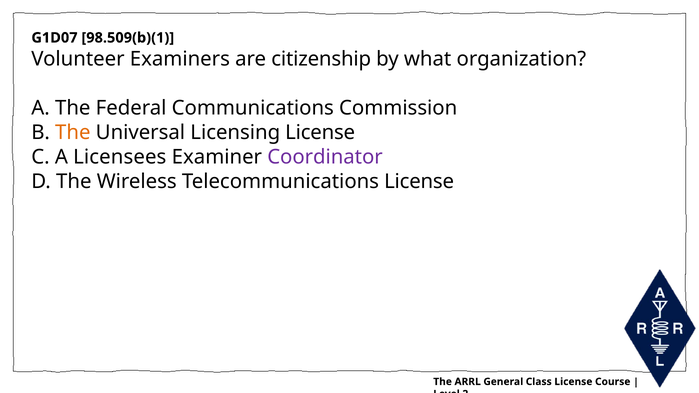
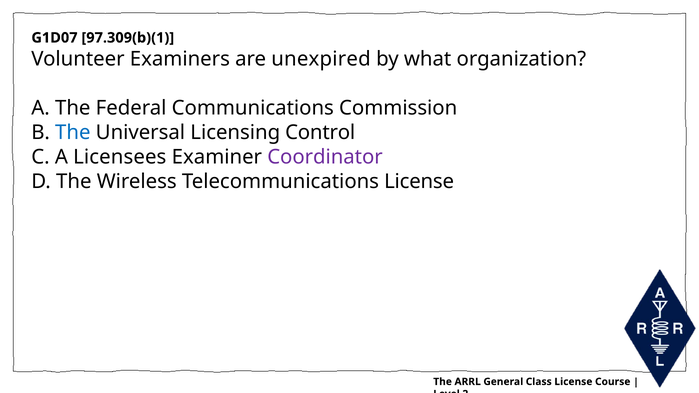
98.509(b)(1: 98.509(b)(1 -> 97.309(b)(1
citizenship: citizenship -> unexpired
The at (73, 133) colour: orange -> blue
Licensing License: License -> Control
